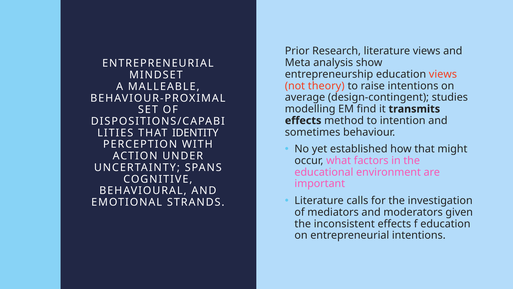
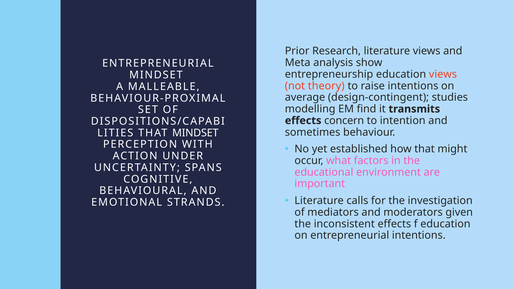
method: method -> concern
THAT IDENTITY: IDENTITY -> MINDSET
